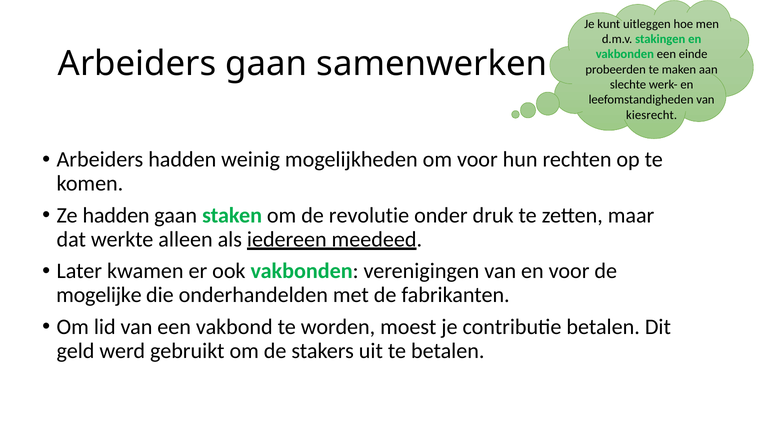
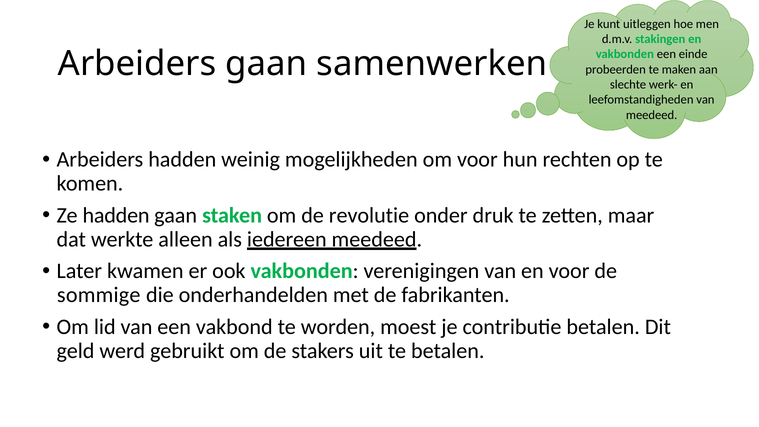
kiesrecht at (652, 115): kiesrecht -> meedeed
mogelijke: mogelijke -> sommige
